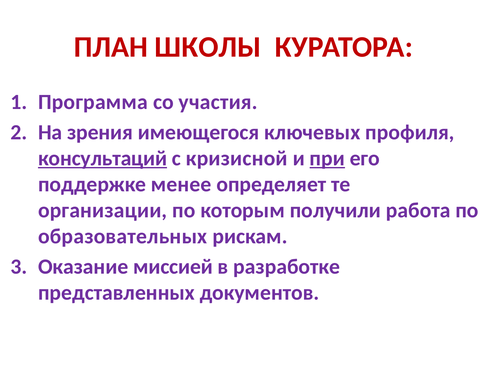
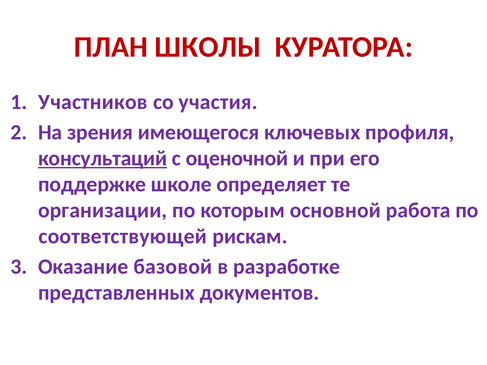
Программа: Программа -> Участников
кризисной: кризисной -> оценочной
при underline: present -> none
менее: менее -> школе
получили: получили -> основной
образовательных: образовательных -> соответствующей
миссией: миссией -> базовой
